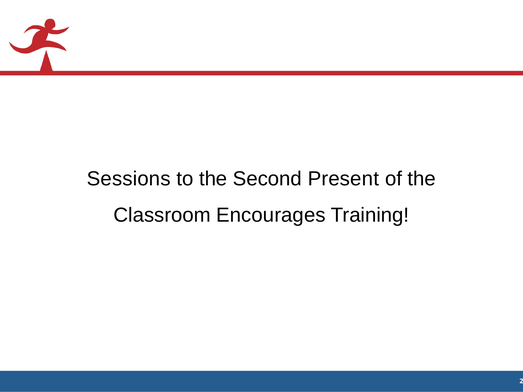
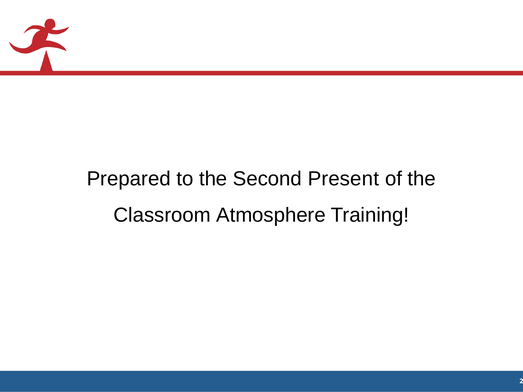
Sessions: Sessions -> Prepared
Encourages: Encourages -> Atmosphere
